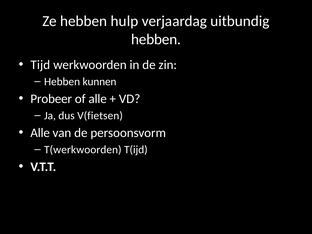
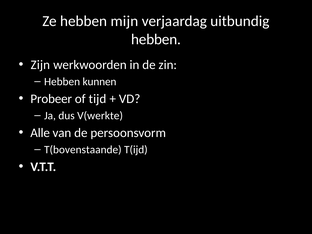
hulp: hulp -> mijn
Tijd: Tijd -> Zijn
of alle: alle -> tijd
V(fietsen: V(fietsen -> V(werkte
T(werkwoorden: T(werkwoorden -> T(bovenstaande
